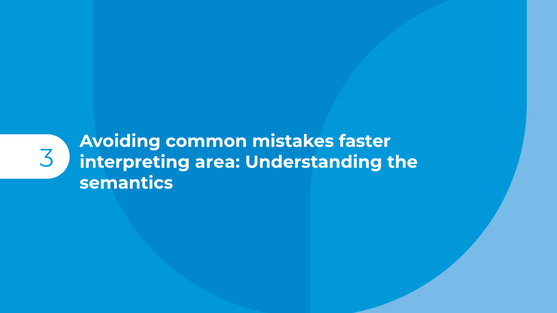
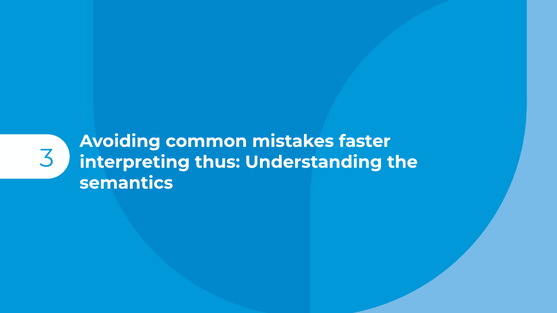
area: area -> thus
